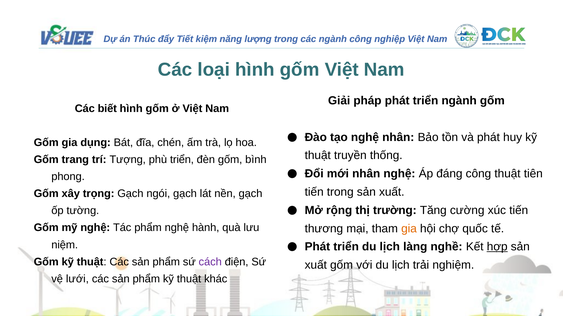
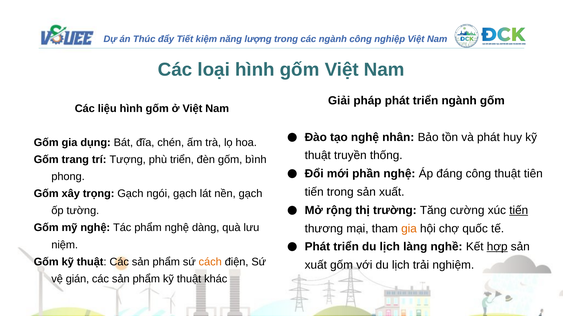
biết: biết -> liệu
mới nhân: nhân -> phần
tiến at (519, 211) underline: none -> present
hành: hành -> dàng
cách colour: purple -> orange
lưới: lưới -> gián
